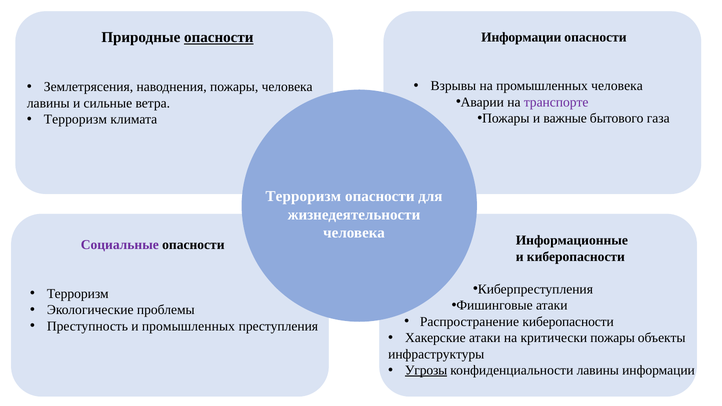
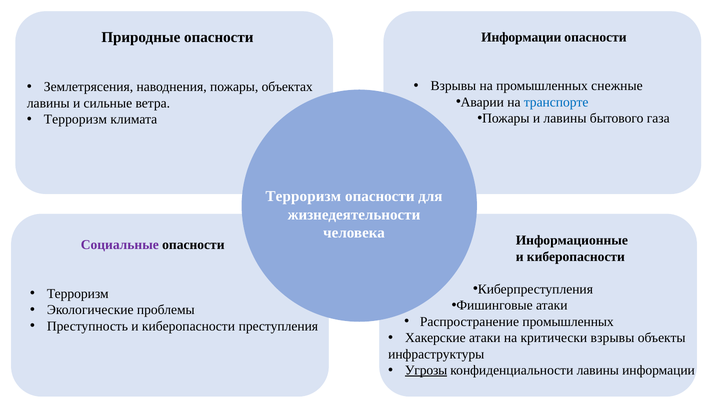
опасности at (219, 37) underline: present -> none
промышленных человека: человека -> снежные
пожары человека: человека -> объектах
транспорте colour: purple -> blue
и важные: важные -> лавины
Распространение киберопасности: киберопасности -> промышленных
Преступность и промышленных: промышленных -> киберопасности
критически пожары: пожары -> взрывы
